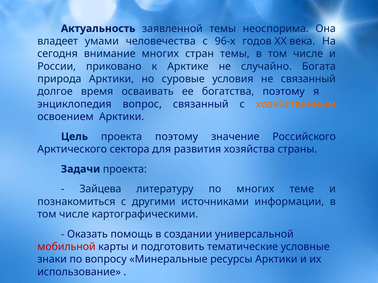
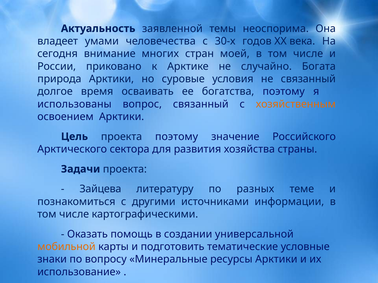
96-х: 96-х -> 30-х
стран темы: темы -> моей
энциклопедия: энциклопедия -> использованы
по многих: многих -> разных
мобильной colour: red -> orange
